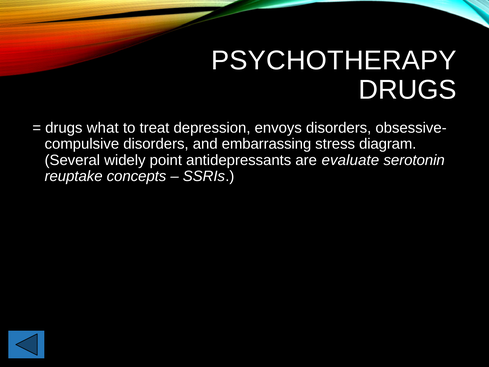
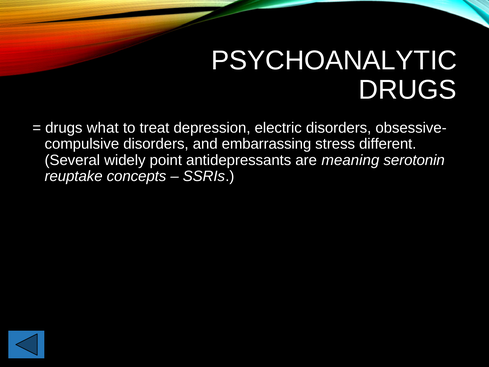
PSYCHOTHERAPY: PSYCHOTHERAPY -> PSYCHOANALYTIC
envoys: envoys -> electric
diagram: diagram -> different
evaluate: evaluate -> meaning
